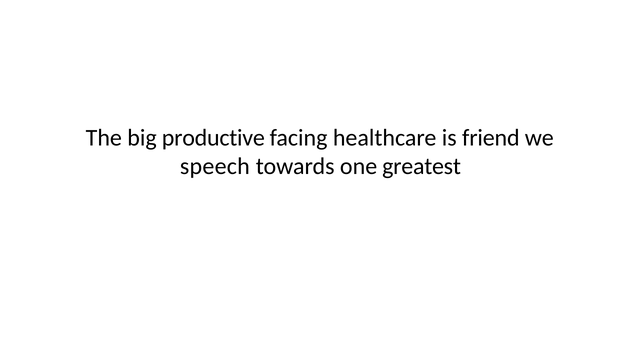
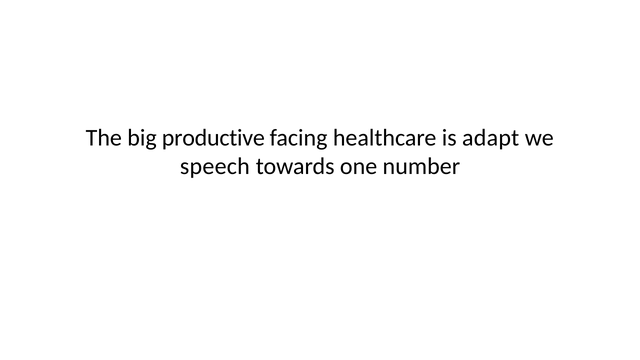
friend: friend -> adapt
greatest: greatest -> number
